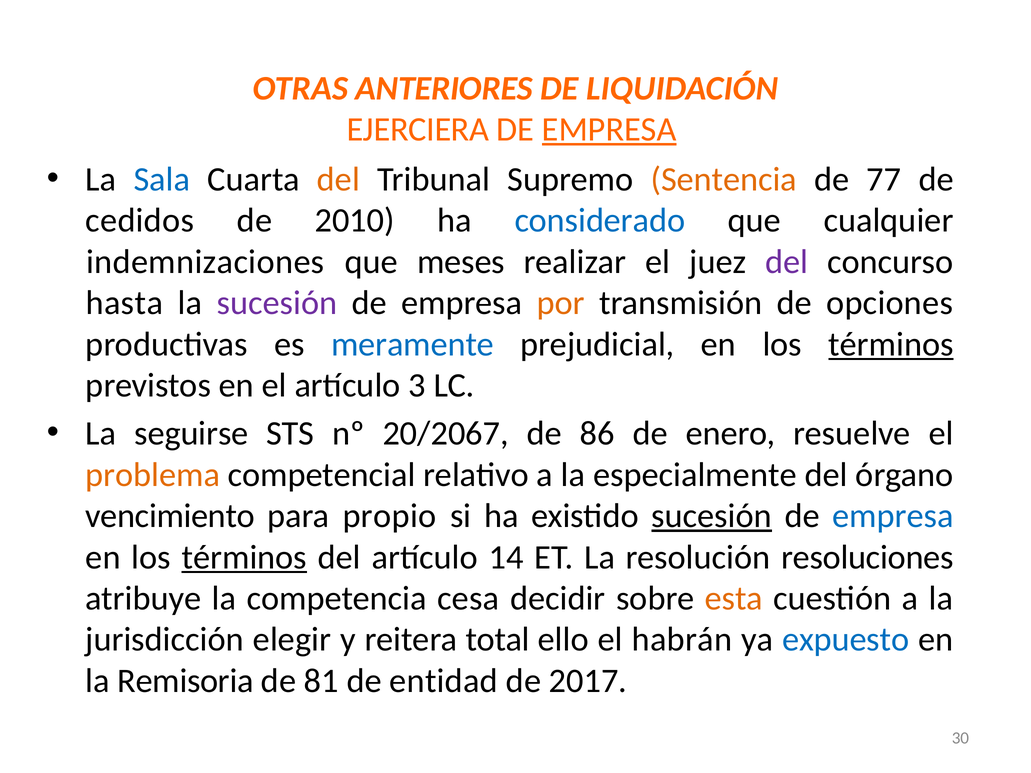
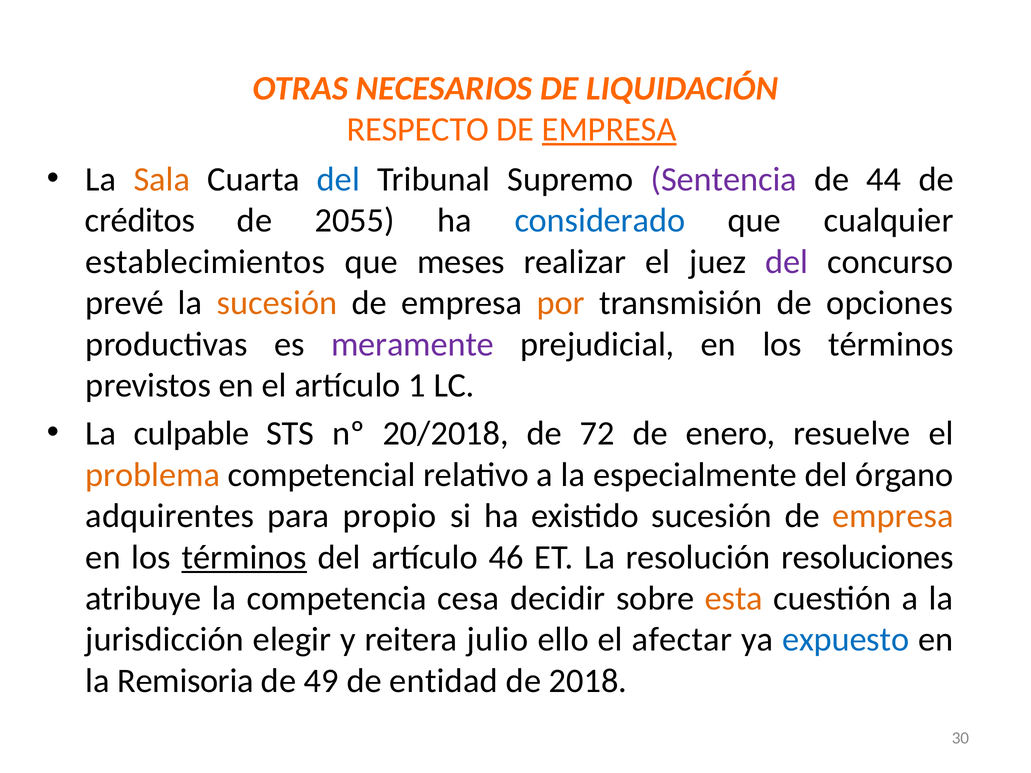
ANTERIORES: ANTERIORES -> NECESARIOS
EJERCIERA: EJERCIERA -> RESPECTO
Sala colour: blue -> orange
del at (338, 179) colour: orange -> blue
Sentencia colour: orange -> purple
77: 77 -> 44
cedidos: cedidos -> créditos
2010: 2010 -> 2055
indemnizaciones: indemnizaciones -> establecimientos
hasta: hasta -> prevé
sucesión at (277, 303) colour: purple -> orange
meramente colour: blue -> purple
términos at (891, 344) underline: present -> none
3: 3 -> 1
seguirse: seguirse -> culpable
20/2067: 20/2067 -> 20/2018
86: 86 -> 72
vencimiento: vencimiento -> adquirentes
sucesión at (712, 516) underline: present -> none
empresa at (893, 516) colour: blue -> orange
14: 14 -> 46
total: total -> julio
habrán: habrán -> afectar
81: 81 -> 49
2017: 2017 -> 2018
